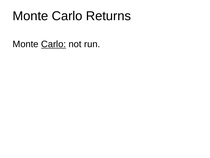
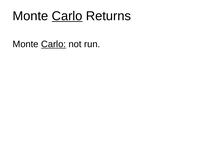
Carlo at (67, 16) underline: none -> present
